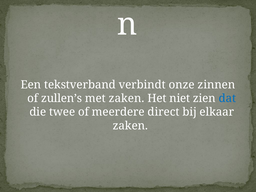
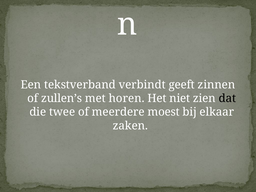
onze: onze -> geeft
met zaken: zaken -> horen
dat colour: blue -> black
direct: direct -> moest
